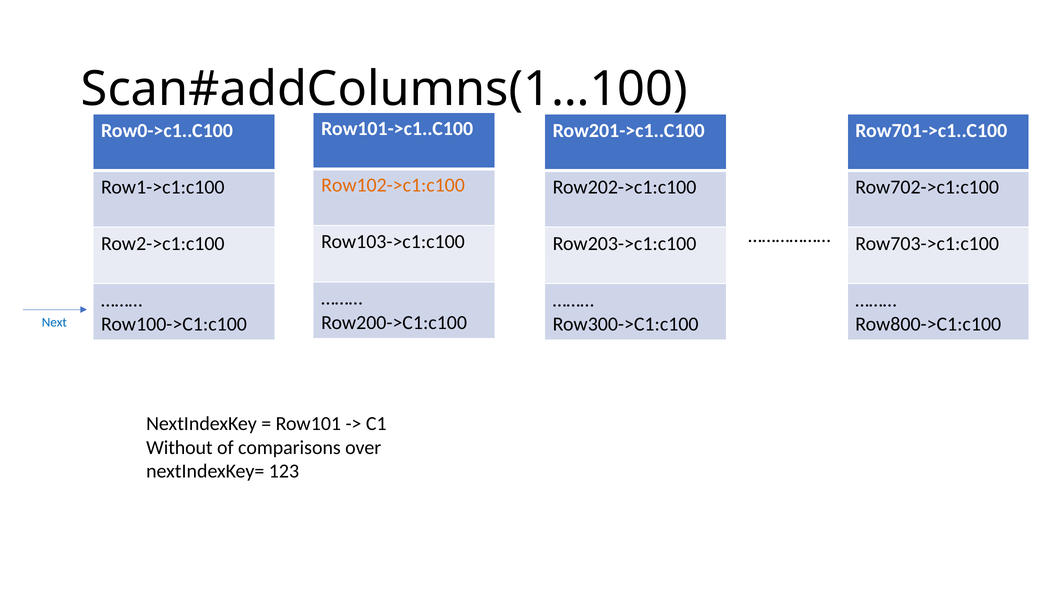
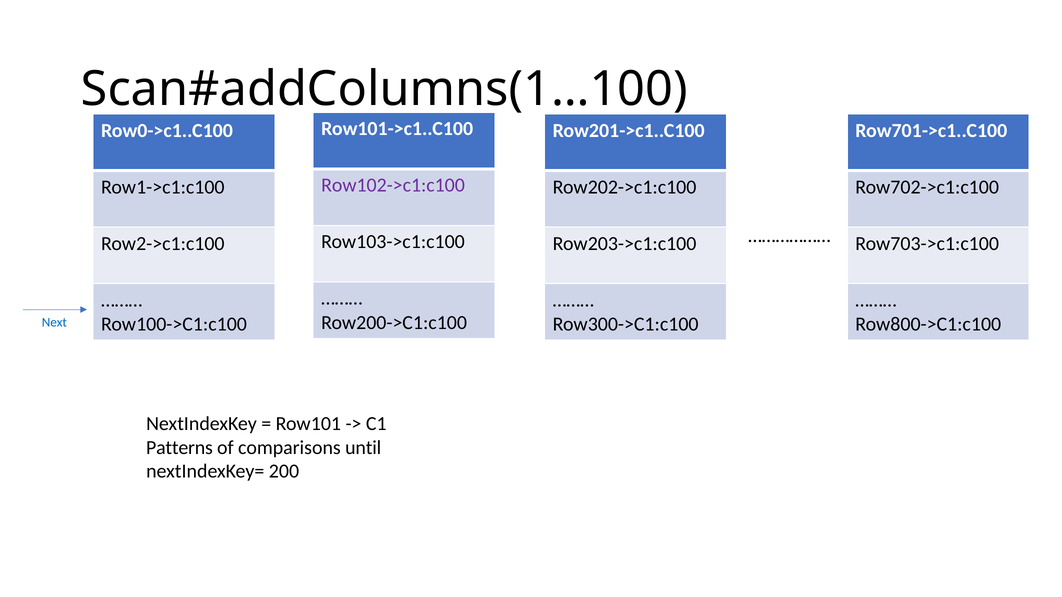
Row102->c1:c100 colour: orange -> purple
Without: Without -> Patterns
over: over -> until
123: 123 -> 200
